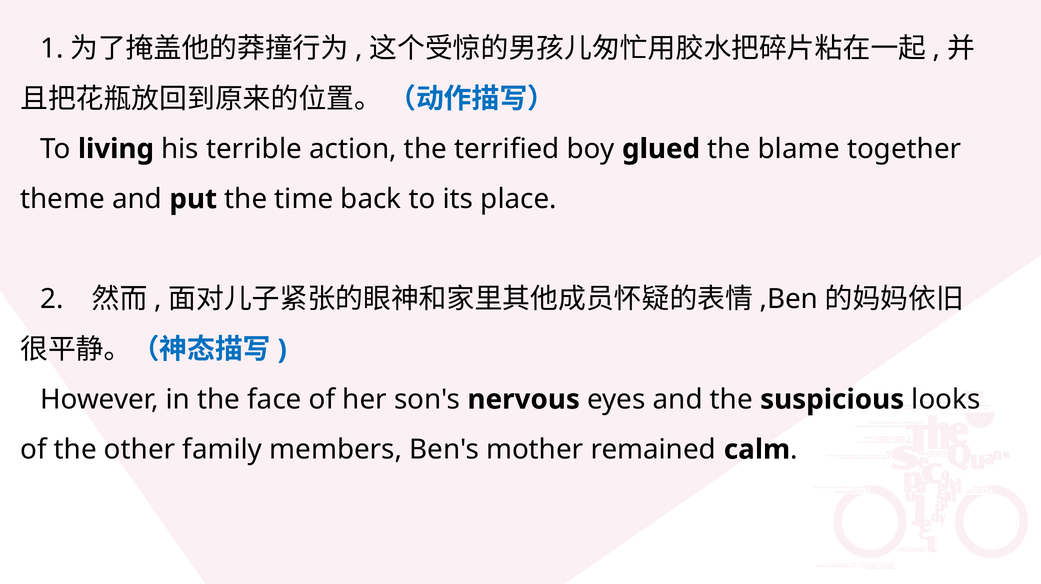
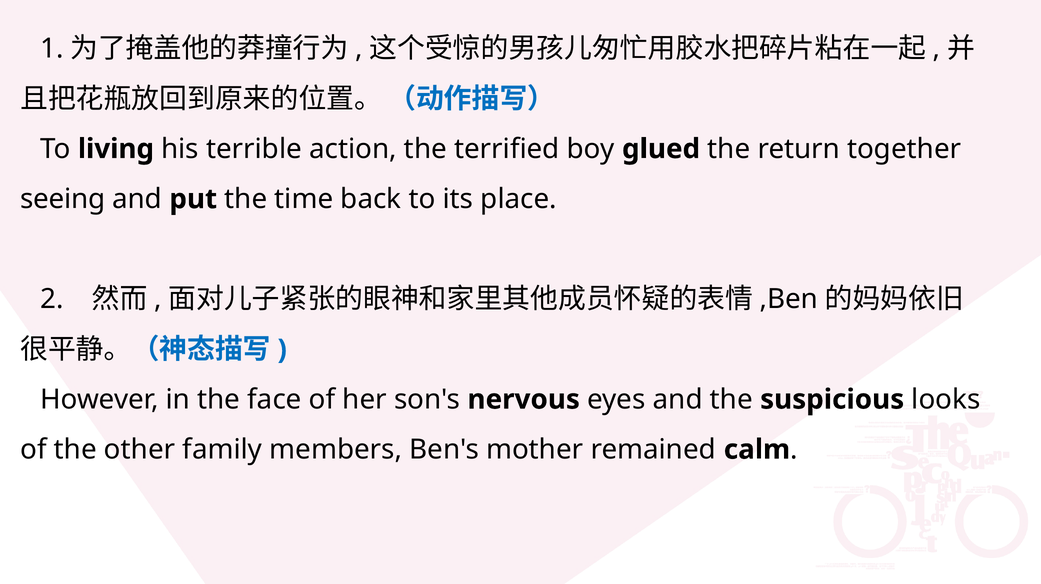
blame: blame -> return
theme: theme -> seeing
